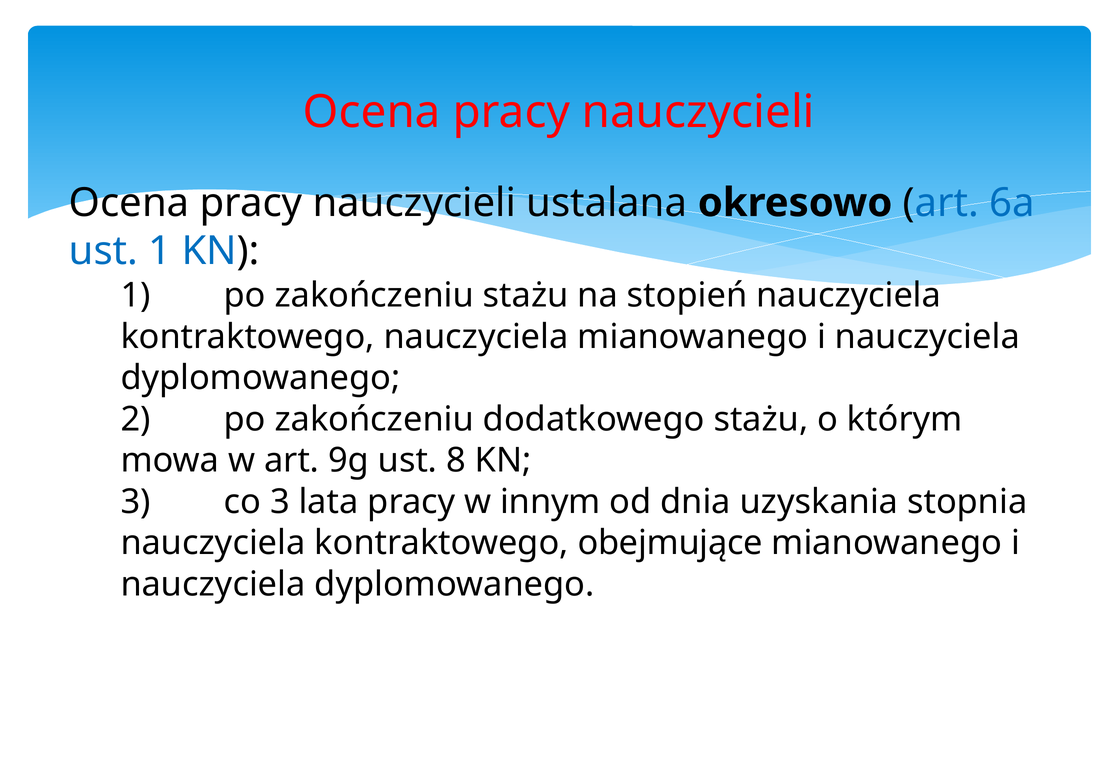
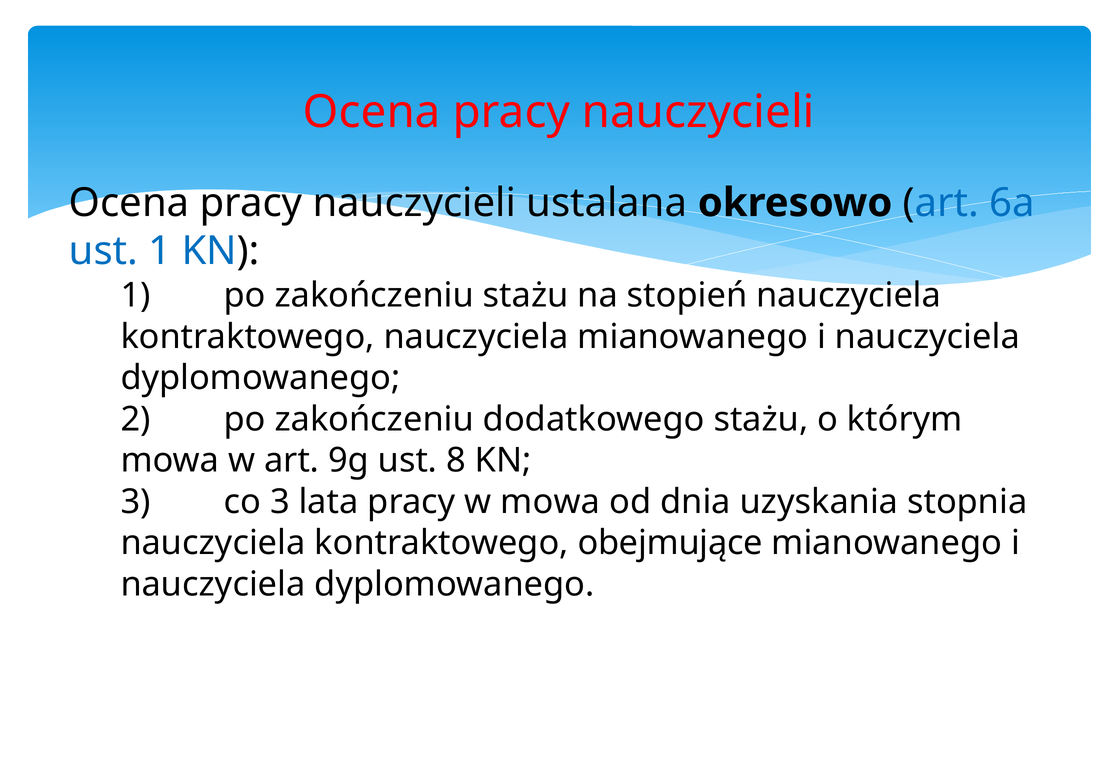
w innym: innym -> mowa
